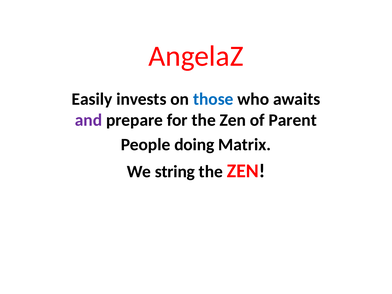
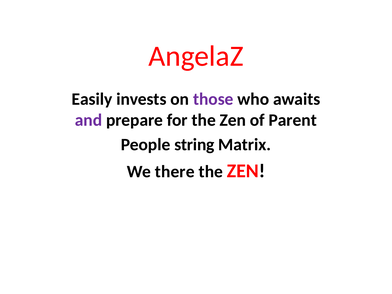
those colour: blue -> purple
doing: doing -> string
string: string -> there
